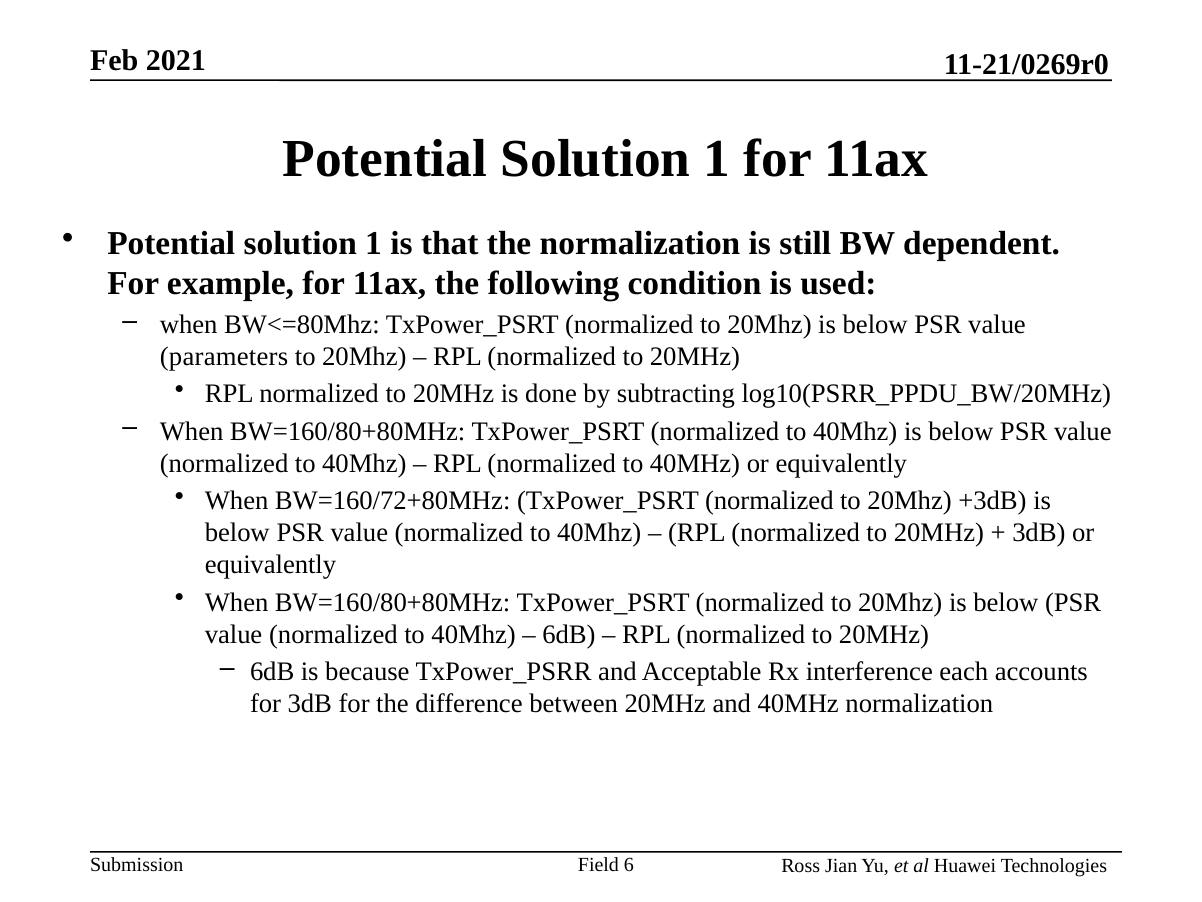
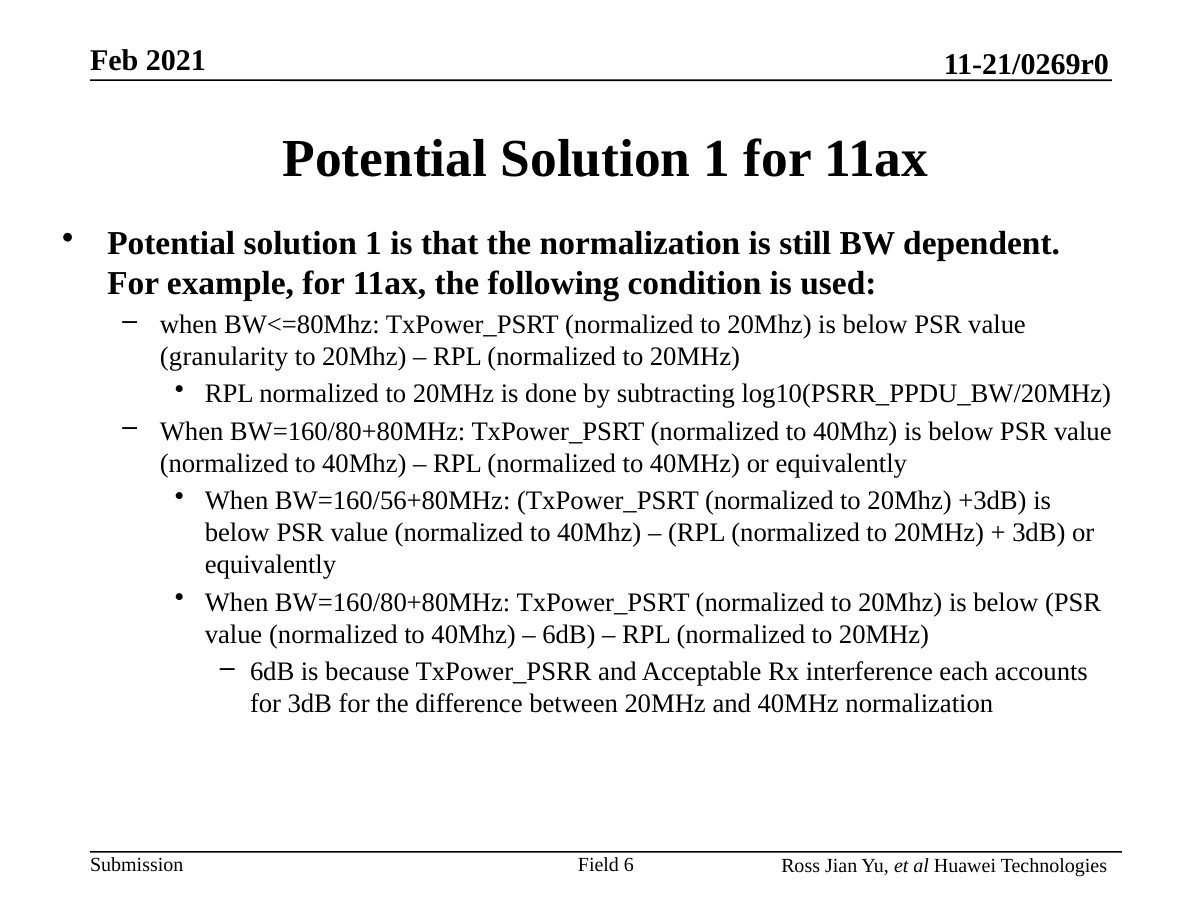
parameters: parameters -> granularity
BW=160/72+80MHz: BW=160/72+80MHz -> BW=160/56+80MHz
